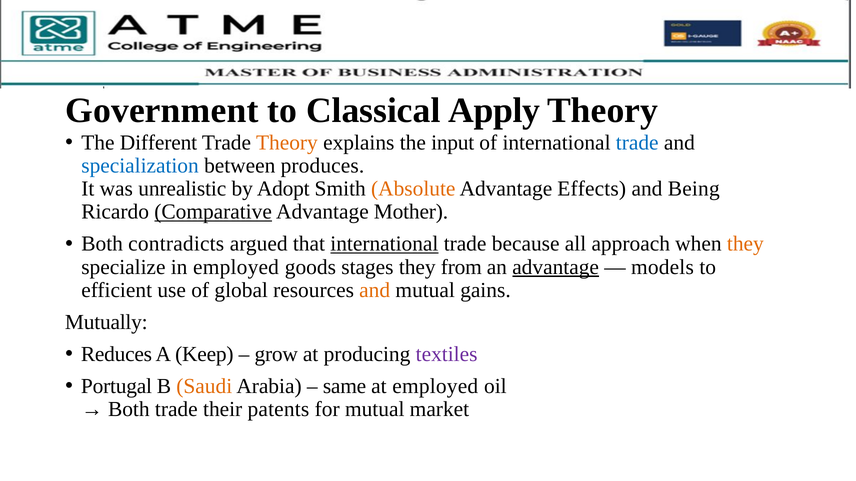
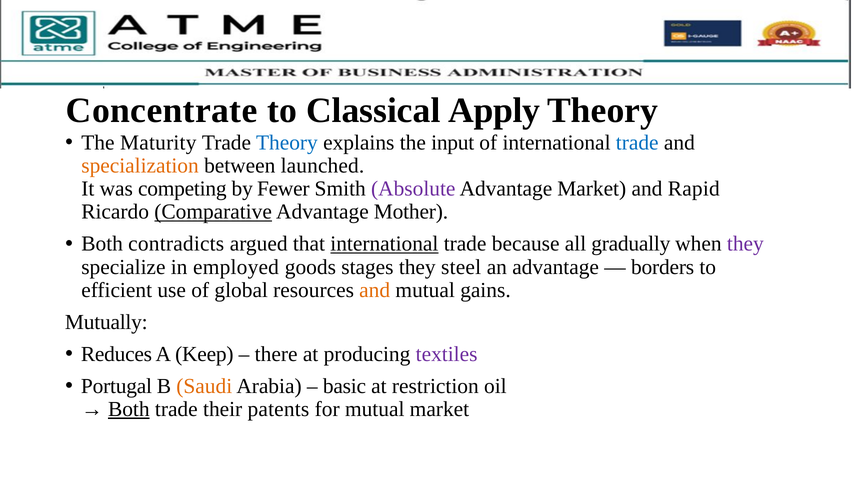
Government: Government -> Concentrate
Different: Different -> Maturity
Theory at (287, 143) colour: orange -> blue
specialization colour: blue -> orange
produces: produces -> launched
unrealistic: unrealistic -> competing
Adopt: Adopt -> Fewer
Absolute colour: orange -> purple
Advantage Effects: Effects -> Market
Being: Being -> Rapid
approach: approach -> gradually
they at (745, 244) colour: orange -> purple
from: from -> steel
advantage at (556, 267) underline: present -> none
models: models -> borders
grow: grow -> there
same: same -> basic
at employed: employed -> restriction
Both at (129, 410) underline: none -> present
